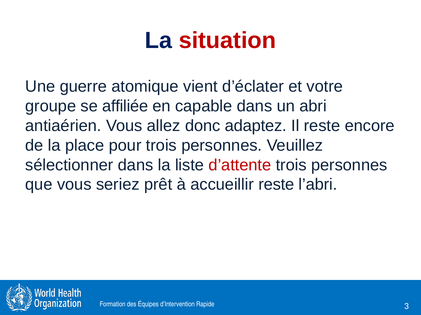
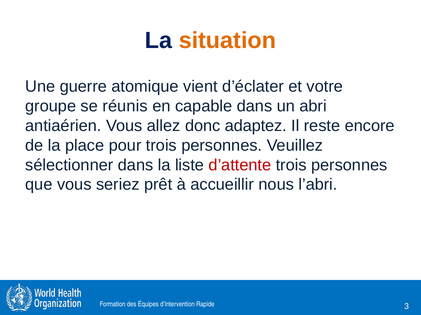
situation colour: red -> orange
affiliée: affiliée -> réunis
accueillir reste: reste -> nous
